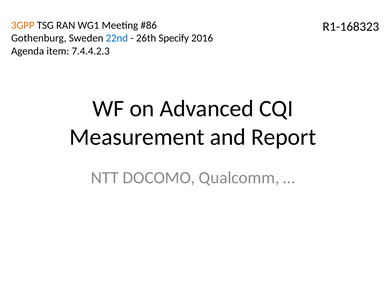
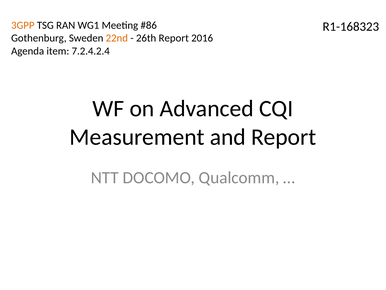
22nd colour: blue -> orange
26th Specify: Specify -> Report
7.4.4.2.3: 7.4.4.2.3 -> 7.2.4.2.4
